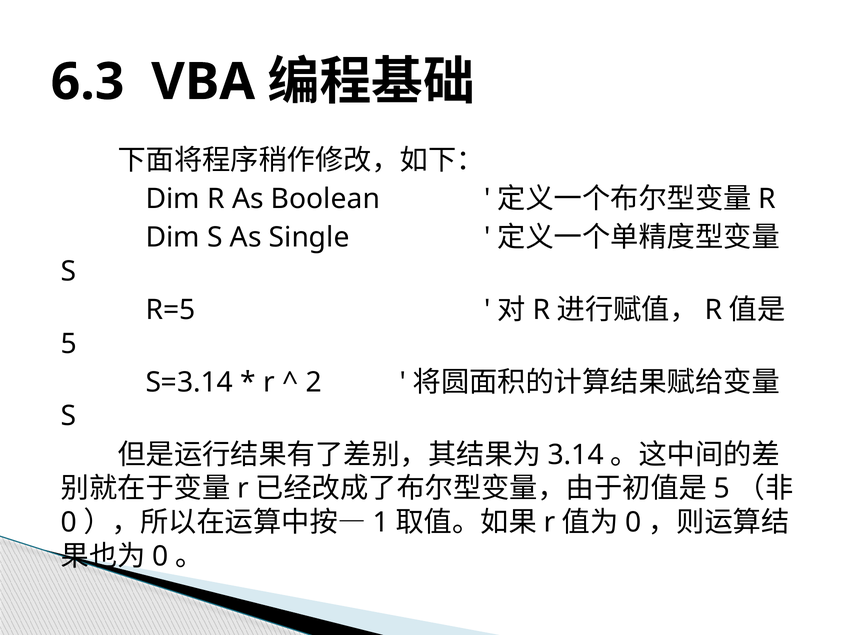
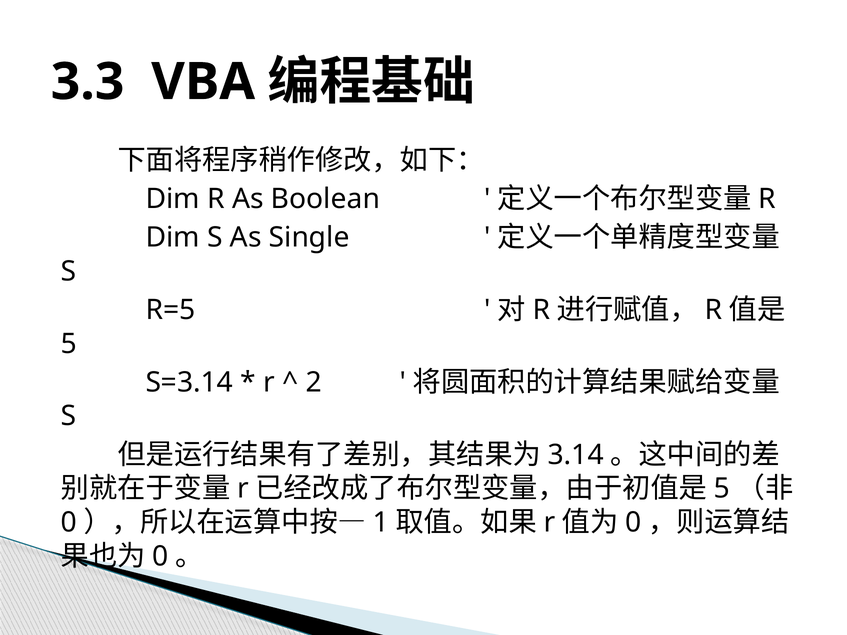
6.3: 6.3 -> 3.3
